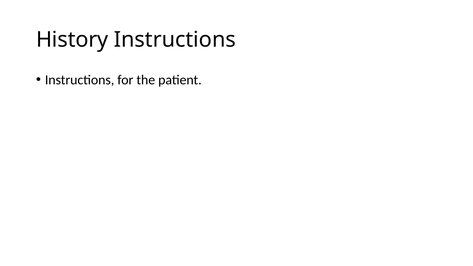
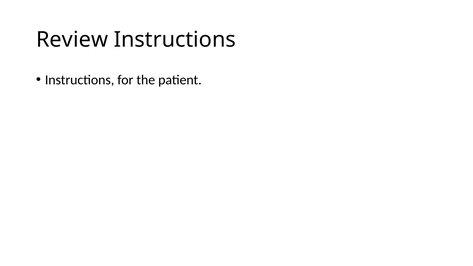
History: History -> Review
